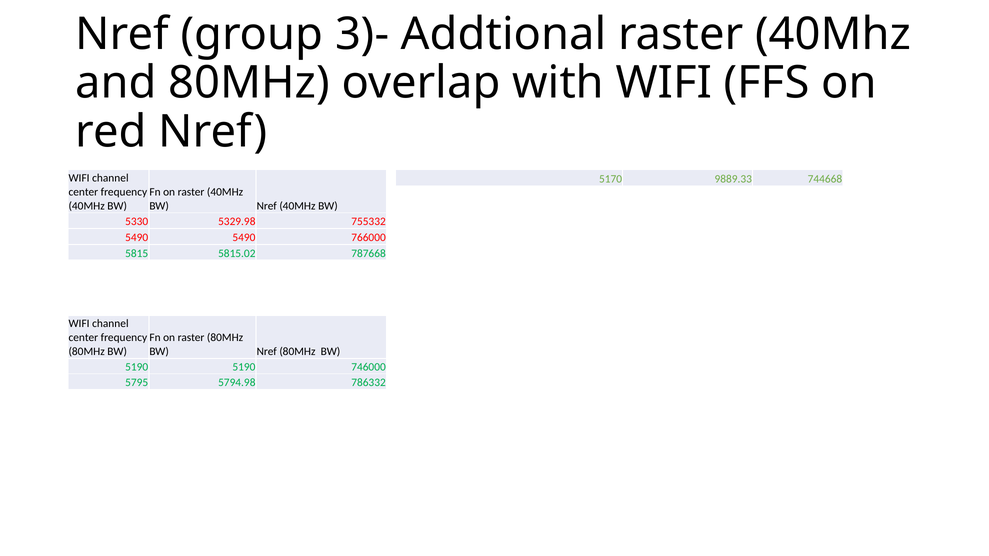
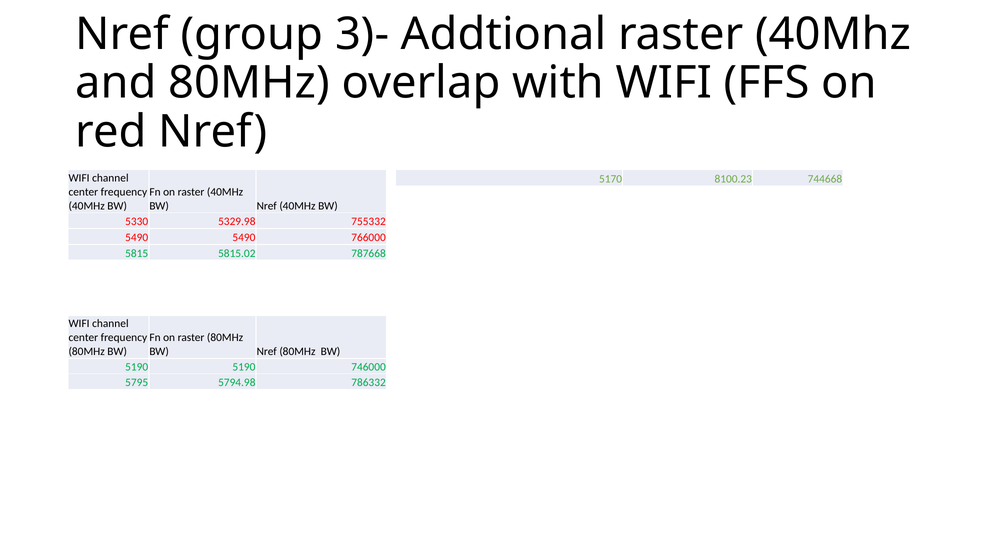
9889.33: 9889.33 -> 8100.23
